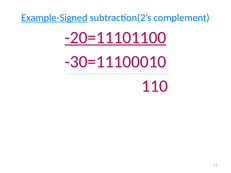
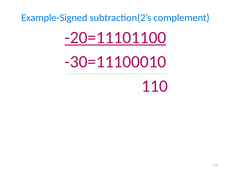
Example-Signed underline: present -> none
